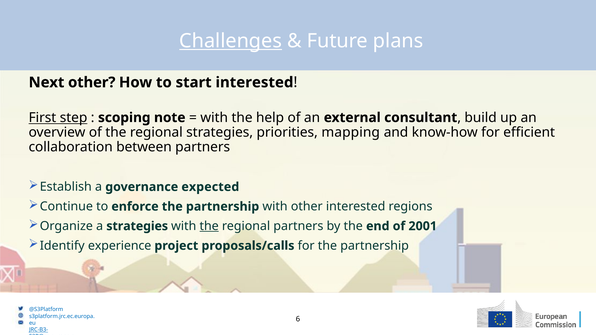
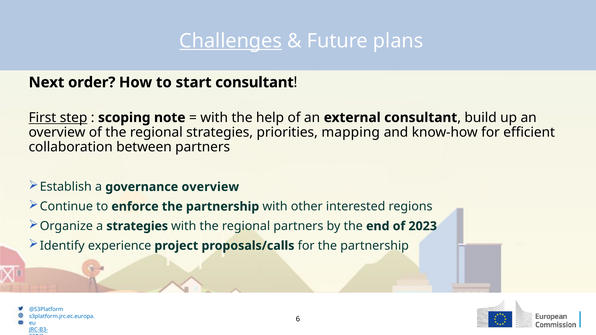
Next other: other -> order
start interested: interested -> consultant
governance expected: expected -> overview
the at (209, 226) underline: present -> none
2001: 2001 -> 2023
